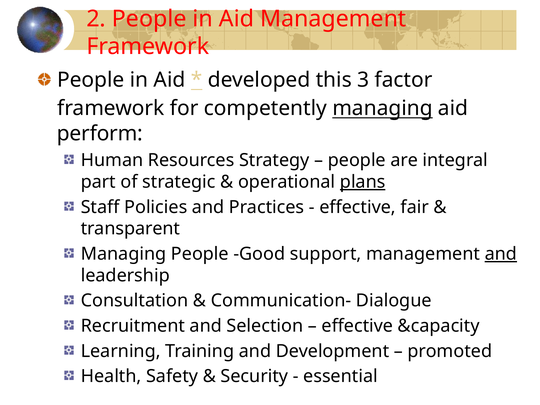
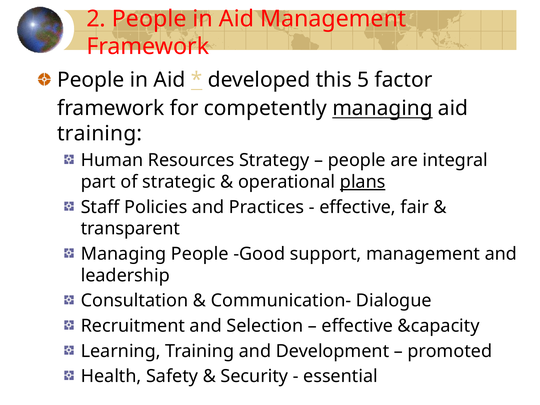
3: 3 -> 5
perform at (100, 134): perform -> training
and at (501, 254) underline: present -> none
